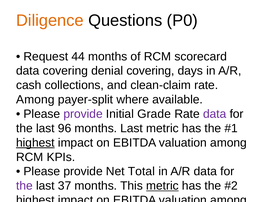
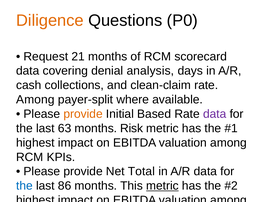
44: 44 -> 21
denial covering: covering -> analysis
provide at (83, 114) colour: purple -> orange
Grade: Grade -> Based
96: 96 -> 63
months Last: Last -> Risk
highest at (35, 143) underline: present -> none
the at (24, 186) colour: purple -> blue
37: 37 -> 86
